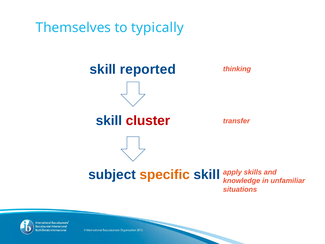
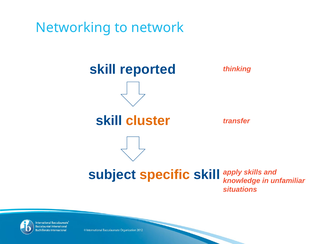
Themselves: Themselves -> Networking
typically: typically -> network
cluster colour: red -> orange
